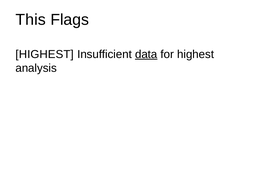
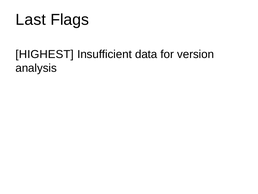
This: This -> Last
data underline: present -> none
for highest: highest -> version
